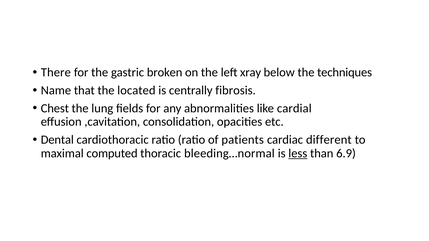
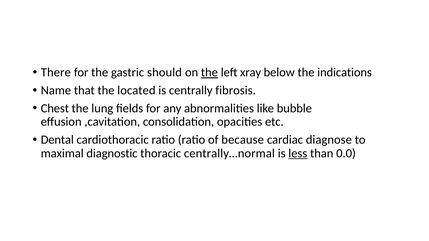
broken: broken -> should
the at (209, 73) underline: none -> present
techniques: techniques -> indications
cardial: cardial -> bubble
patients: patients -> because
different: different -> diagnose
computed: computed -> diagnostic
bleeding…normal: bleeding…normal -> centrally…normal
6.9: 6.9 -> 0.0
